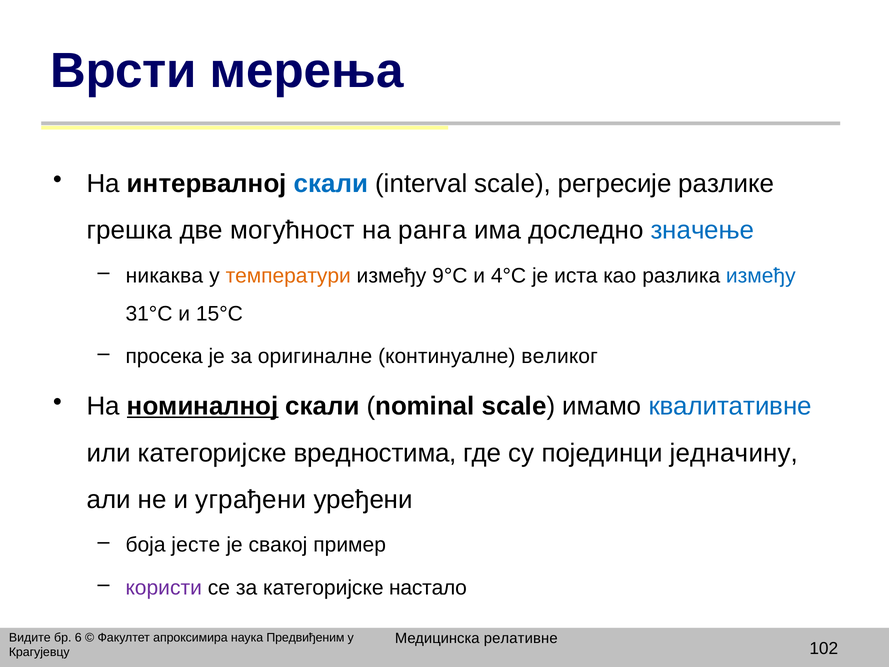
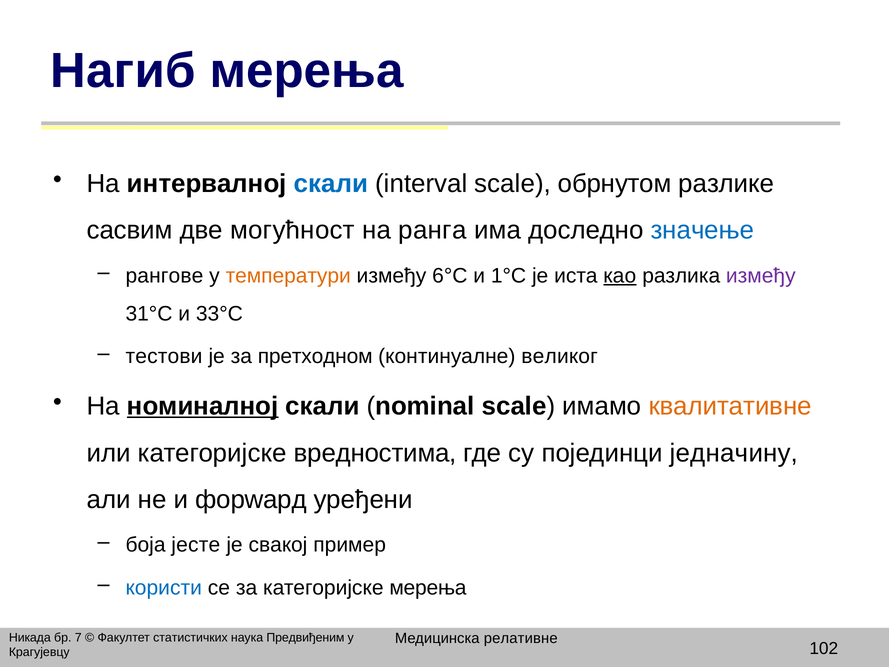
Врсти: Врсти -> Нагиб
регресиje: регресиje -> обрнутом
грешка: грешка -> сасвим
никаква: никаква -> рангове
9°C: 9°C -> 6°C
4°C: 4°C -> 1°C
као underline: none -> present
између at (761, 276) colour: blue -> purple
15°C: 15°C -> 33°C
просека: просека -> тестови
оригиналне: оригиналне -> претходном
квалитативне colour: blue -> orange
уграђени: уграђени -> форwард
користи colour: purple -> blue
категоријске настало: настало -> мерења
Видите: Видите -> Никада
6: 6 -> 7
апроксимира: апроксимира -> статистичких
